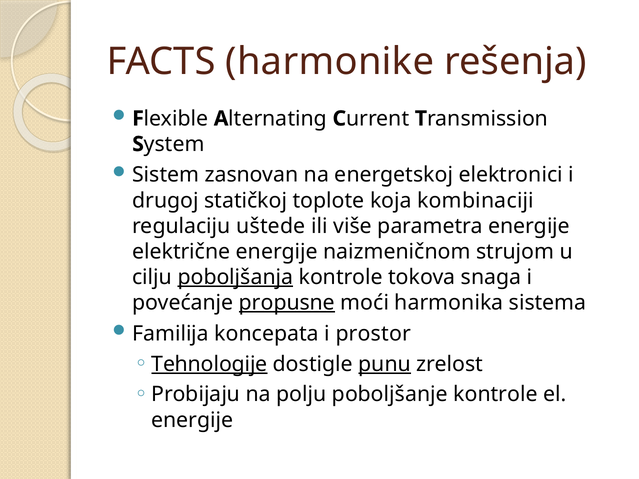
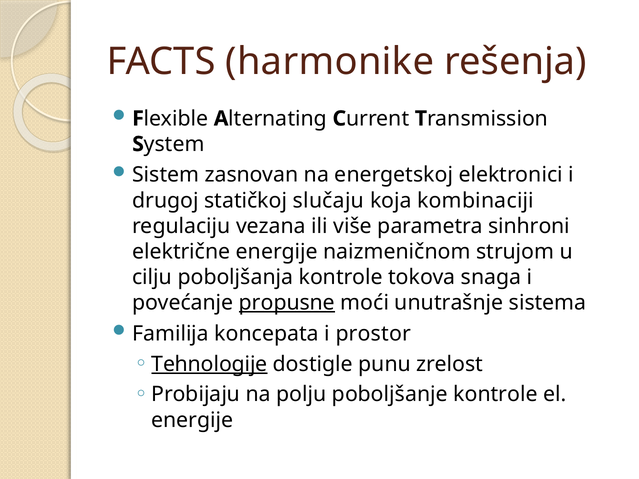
toplote: toplote -> slučaju
uštede: uštede -> vezana
parametra energije: energije -> sinhroni
poboljšanja underline: present -> none
harmonika: harmonika -> unutrašnje
punu underline: present -> none
